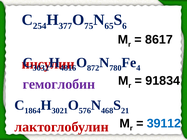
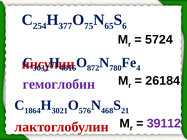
8617: 8617 -> 5724
91834: 91834 -> 26184
39112 colour: blue -> purple
